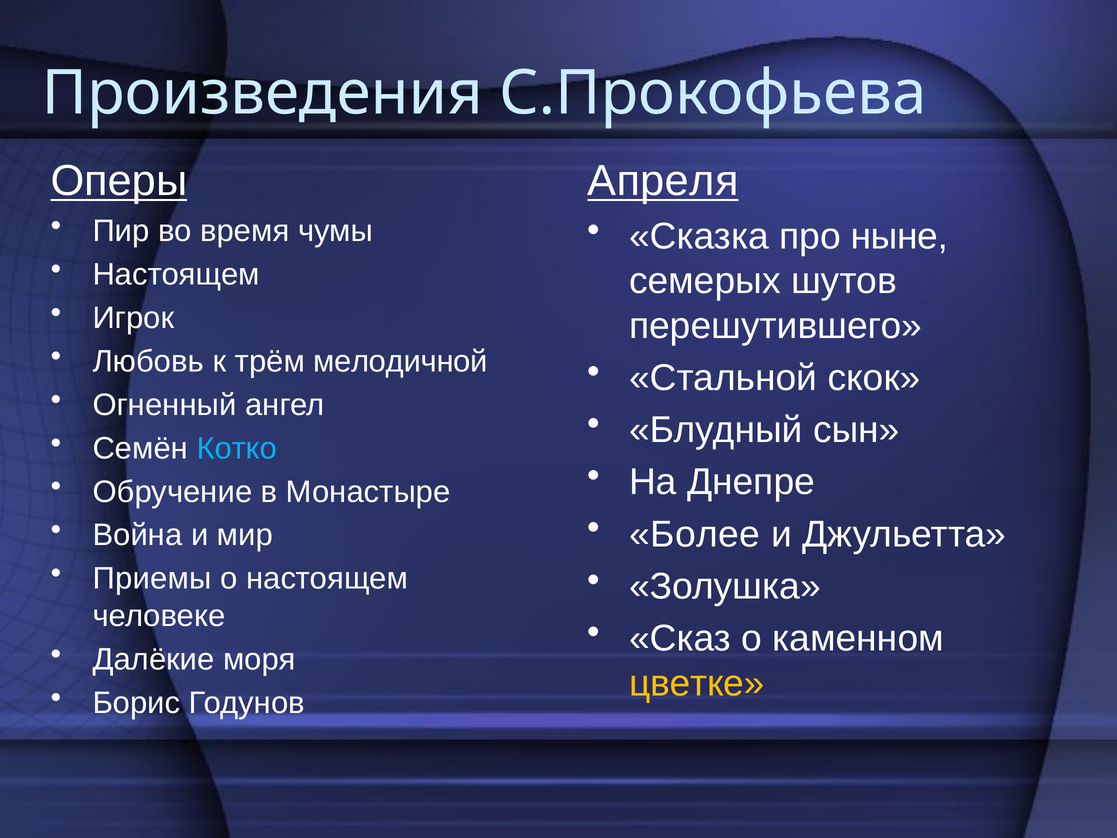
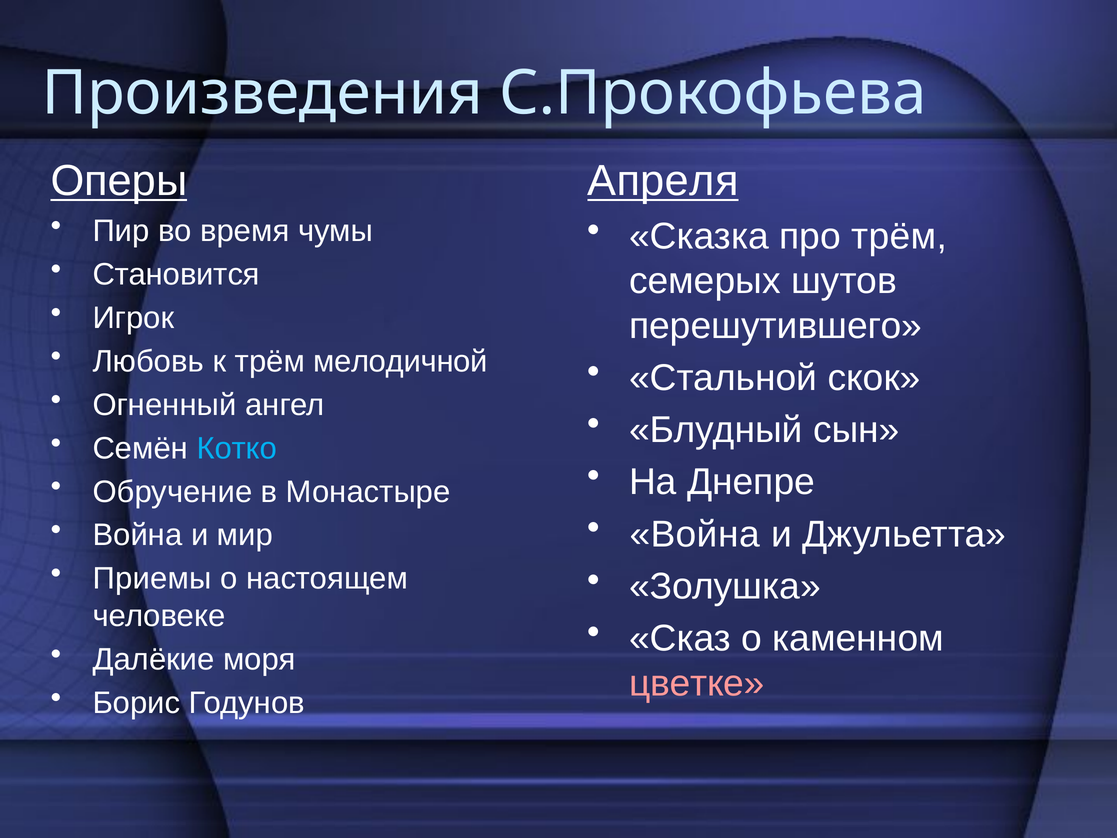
про ныне: ныне -> трём
Настоящем at (176, 274): Настоящем -> Становится
Более at (695, 534): Более -> Война
цветке colour: yellow -> pink
